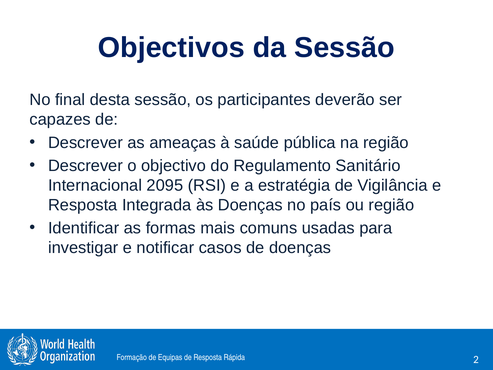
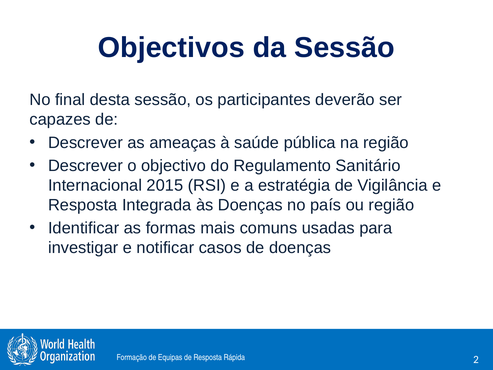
2095: 2095 -> 2015
